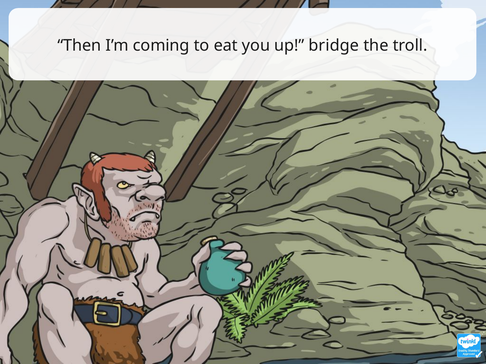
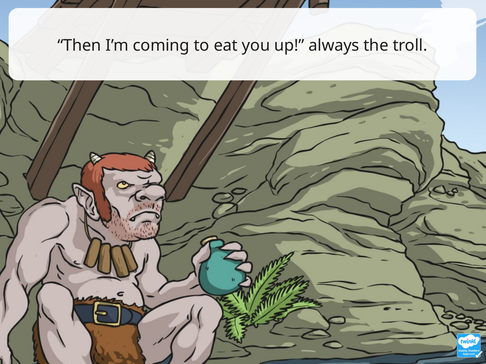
bridge: bridge -> always
